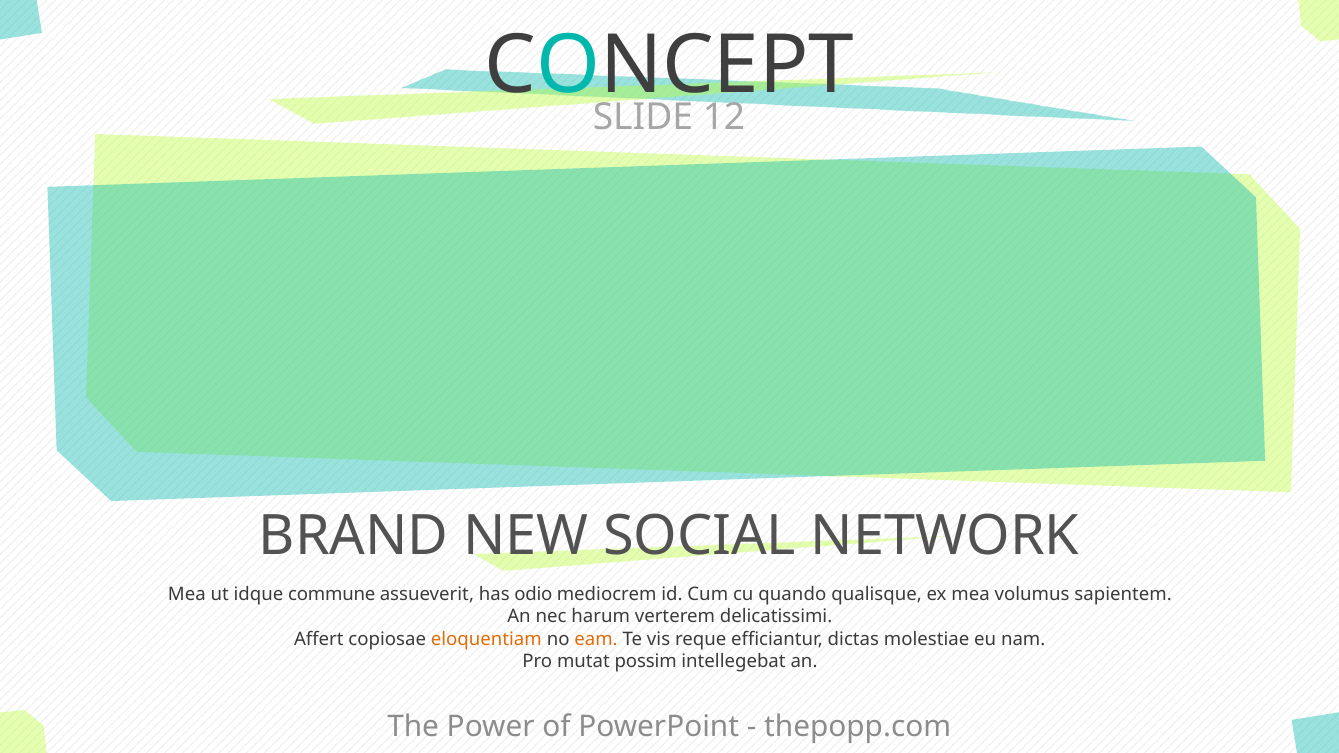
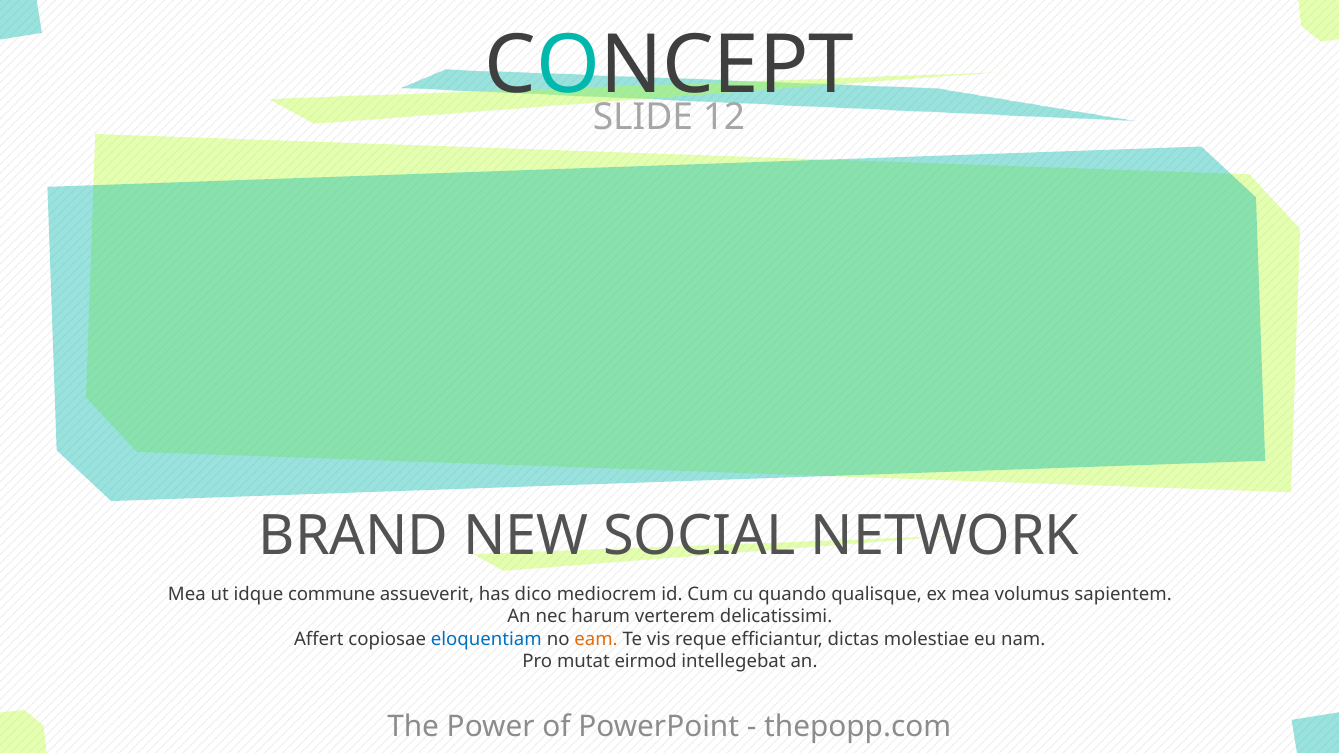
odio: odio -> dico
eloquentiam colour: orange -> blue
possim: possim -> eirmod
